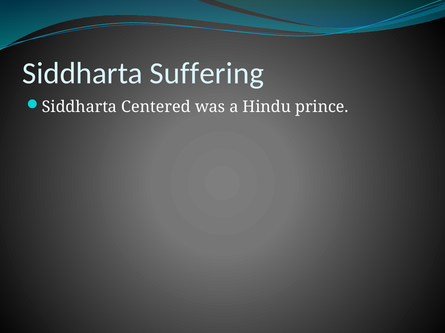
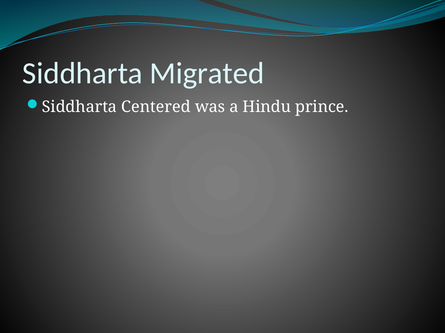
Suffering: Suffering -> Migrated
